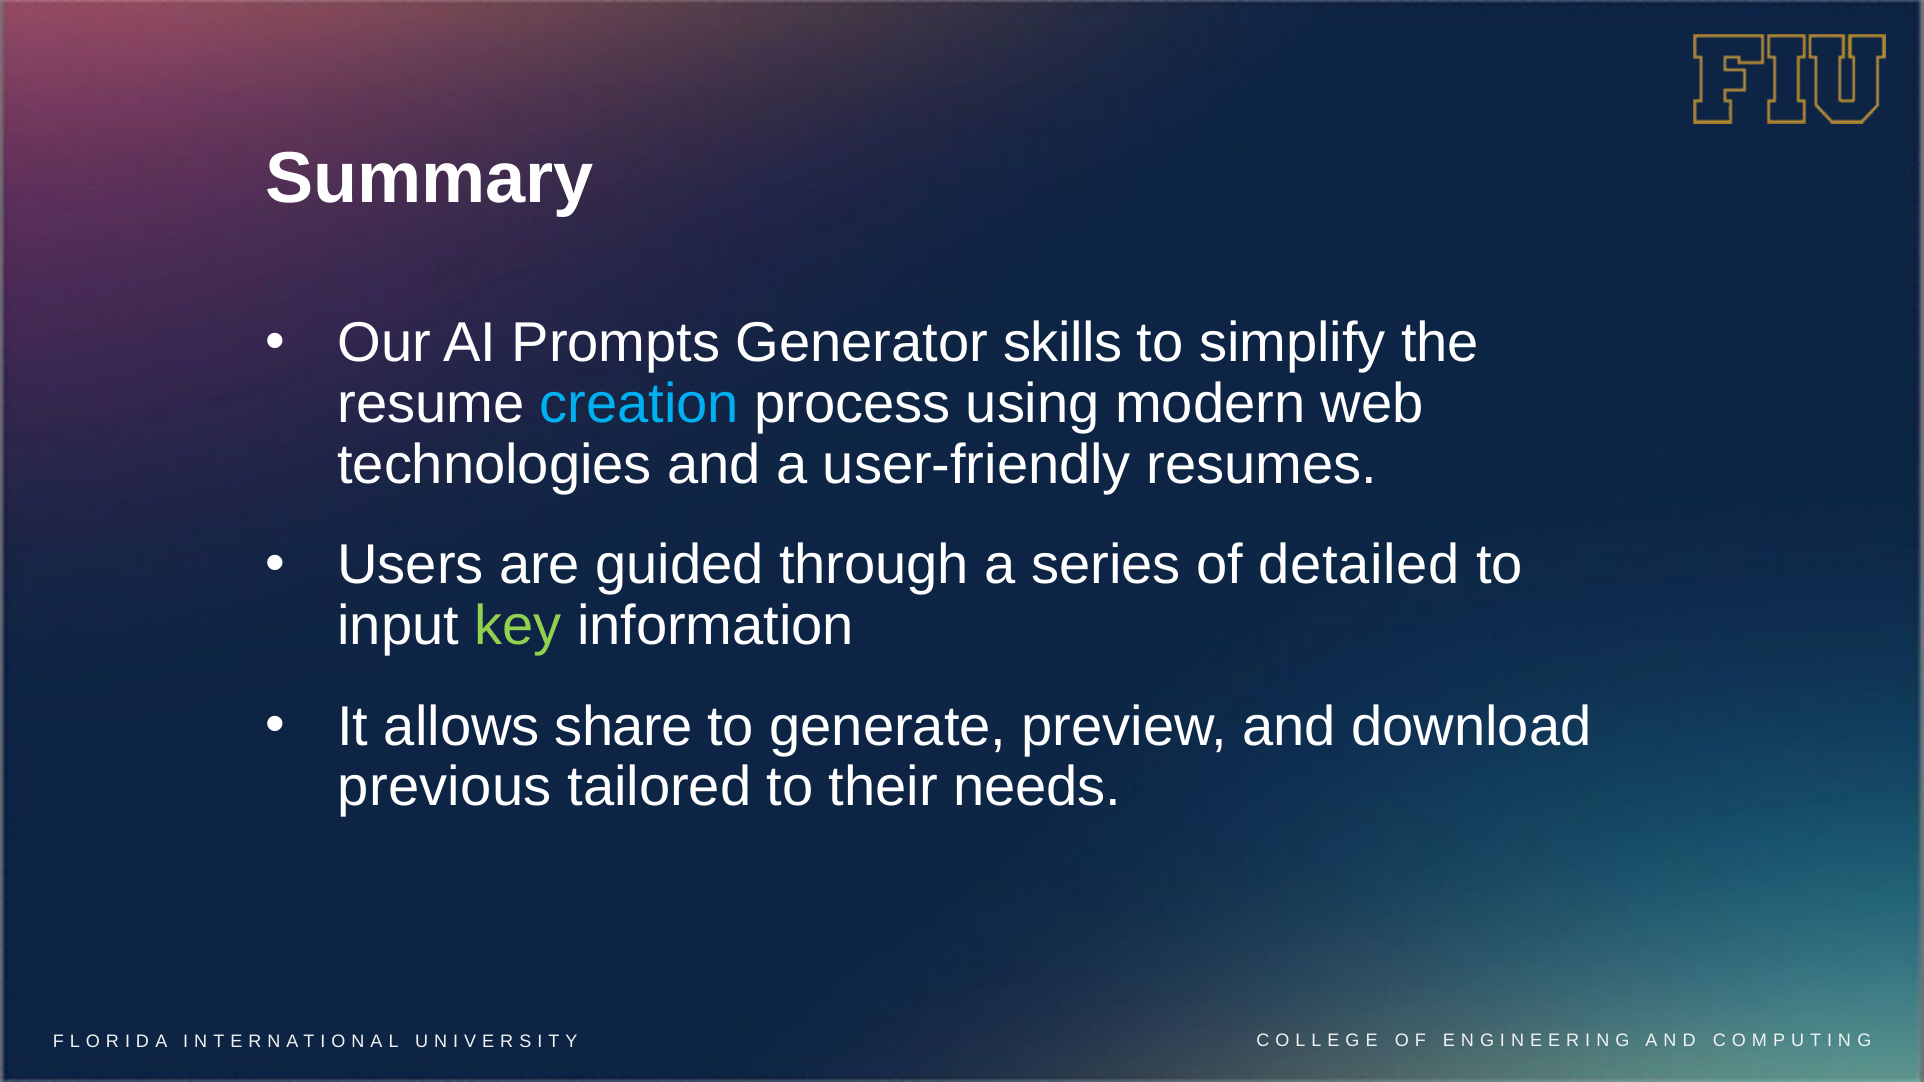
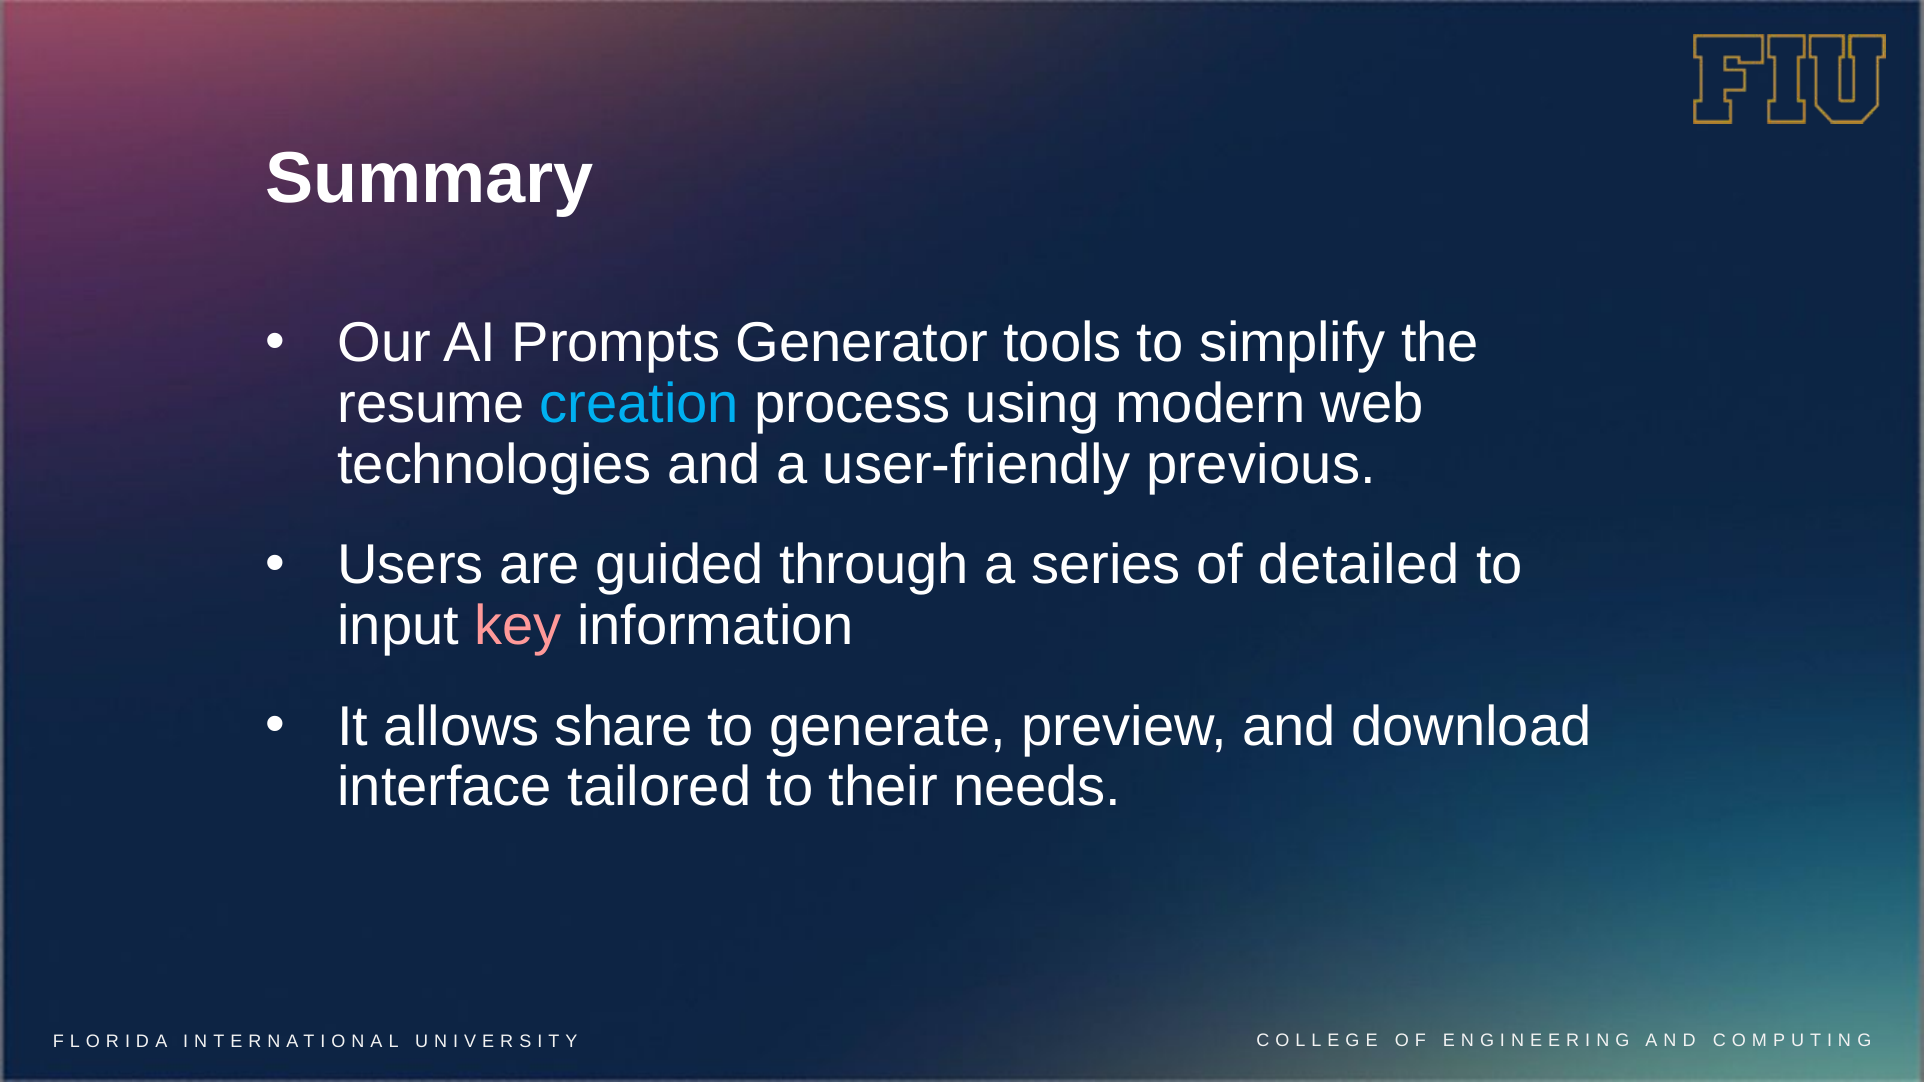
skills: skills -> tools
resumes: resumes -> previous
key colour: light green -> pink
previous: previous -> interface
